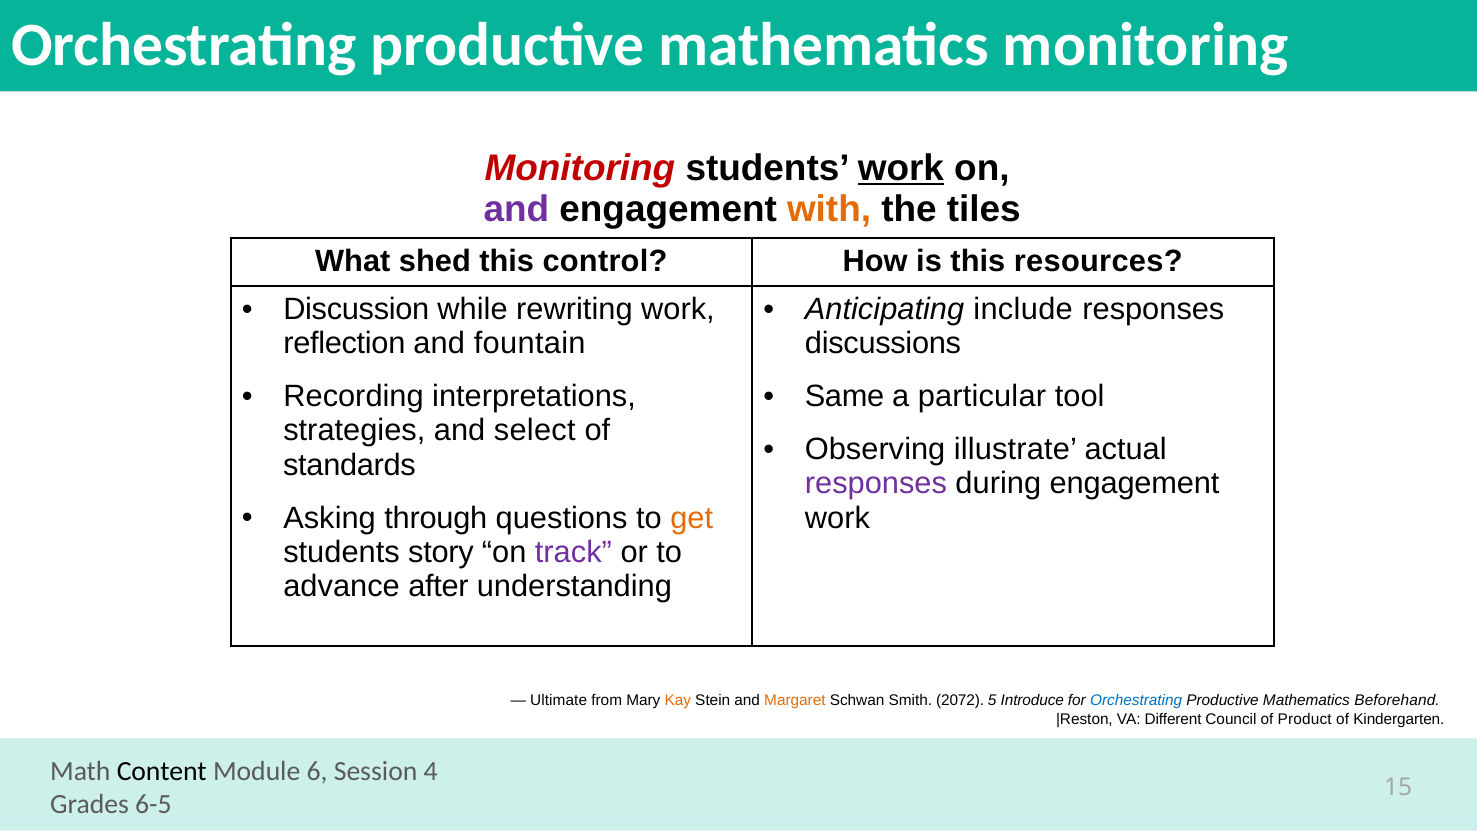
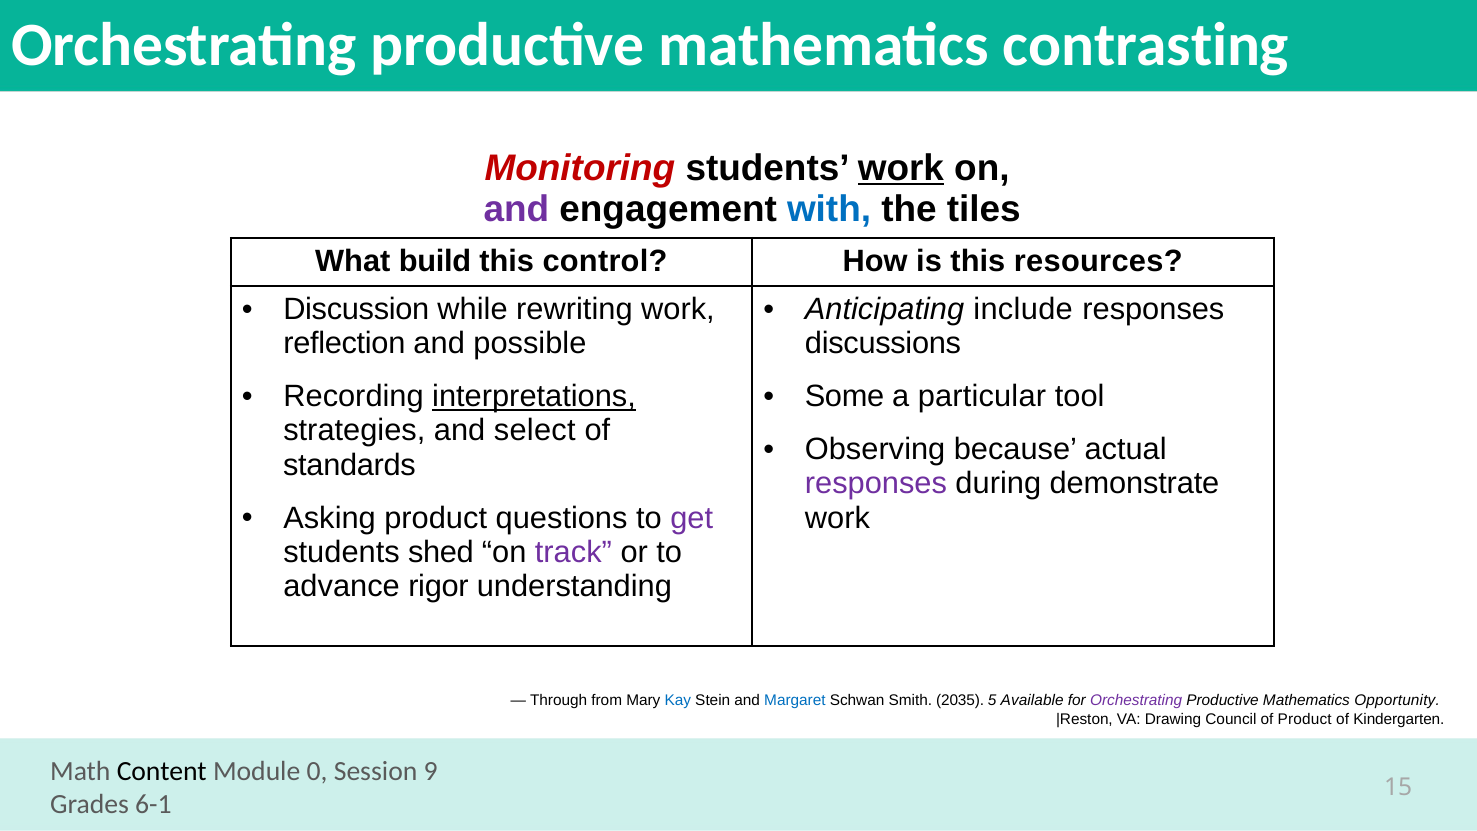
mathematics monitoring: monitoring -> contrasting
with colour: orange -> blue
shed: shed -> build
fountain: fountain -> possible
interpretations underline: none -> present
Same: Same -> Some
illustrate: illustrate -> because
during engagement: engagement -> demonstrate
Asking through: through -> product
get colour: orange -> purple
story: story -> shed
after: after -> rigor
Ultimate: Ultimate -> Through
Kay colour: orange -> blue
Margaret colour: orange -> blue
2072: 2072 -> 2035
Introduce: Introduce -> Available
Orchestrating at (1136, 701) colour: blue -> purple
Beforehand: Beforehand -> Opportunity
Different: Different -> Drawing
6: 6 -> 0
4: 4 -> 9
6-5: 6-5 -> 6-1
